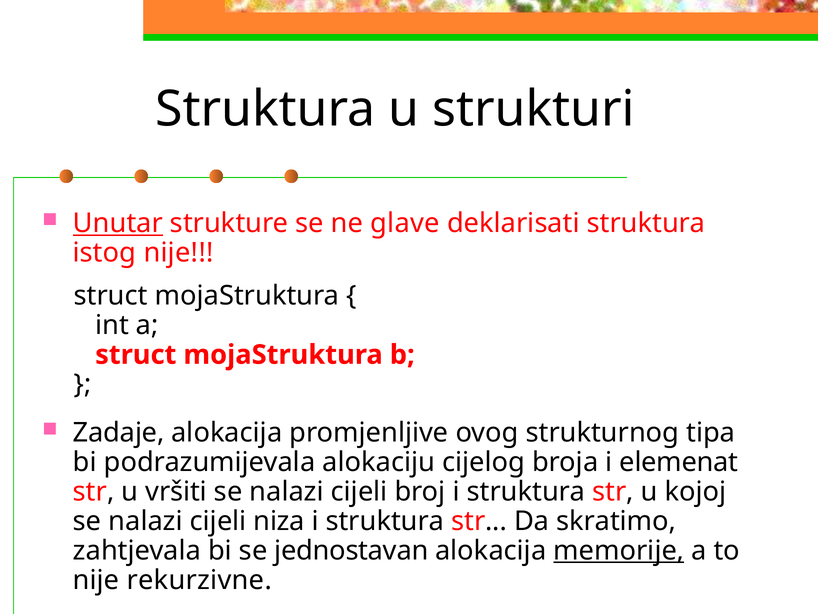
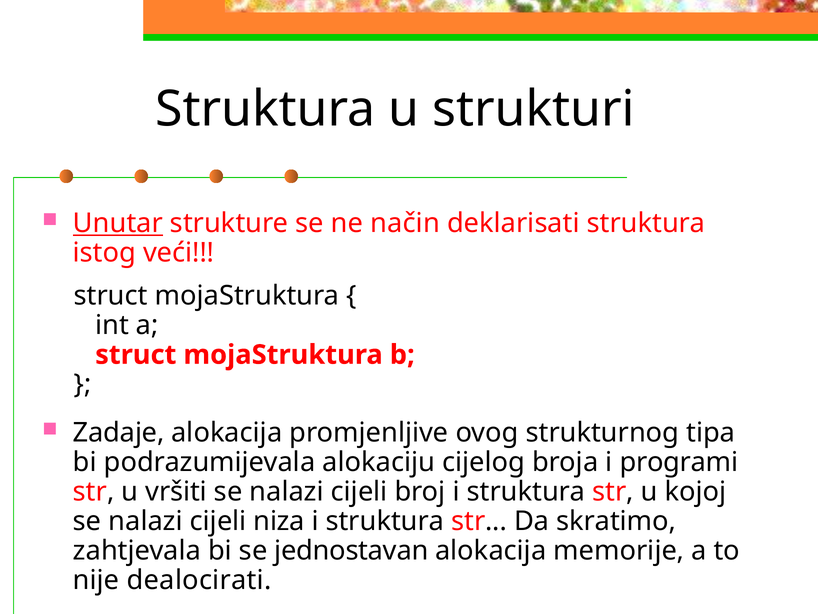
glave: glave -> način
istog nije: nije -> veći
elemenat: elemenat -> programi
memorije underline: present -> none
rekurzivne: rekurzivne -> dealocirati
